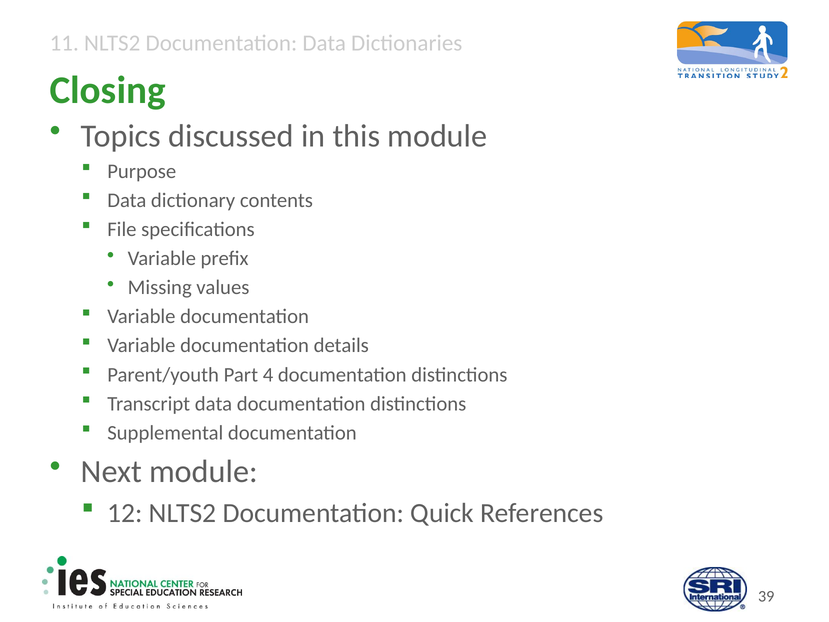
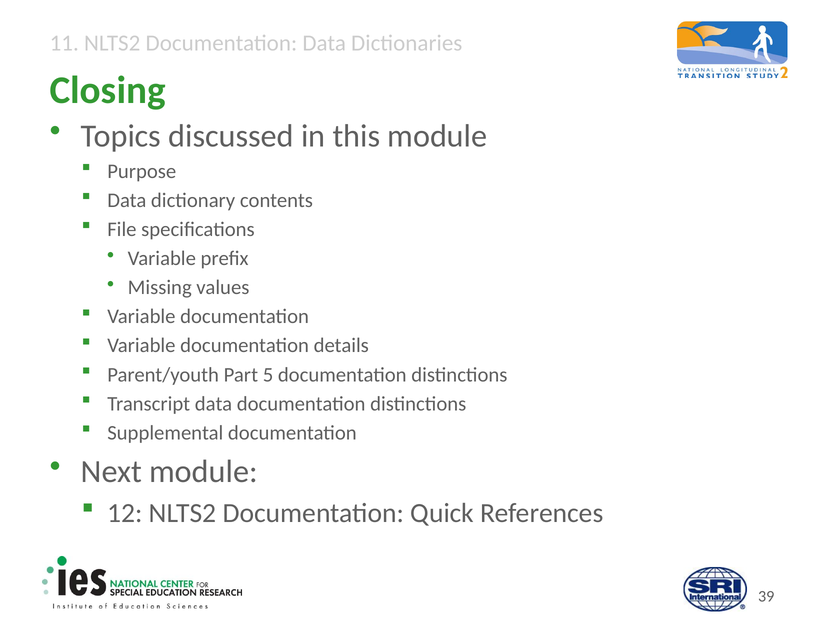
4: 4 -> 5
